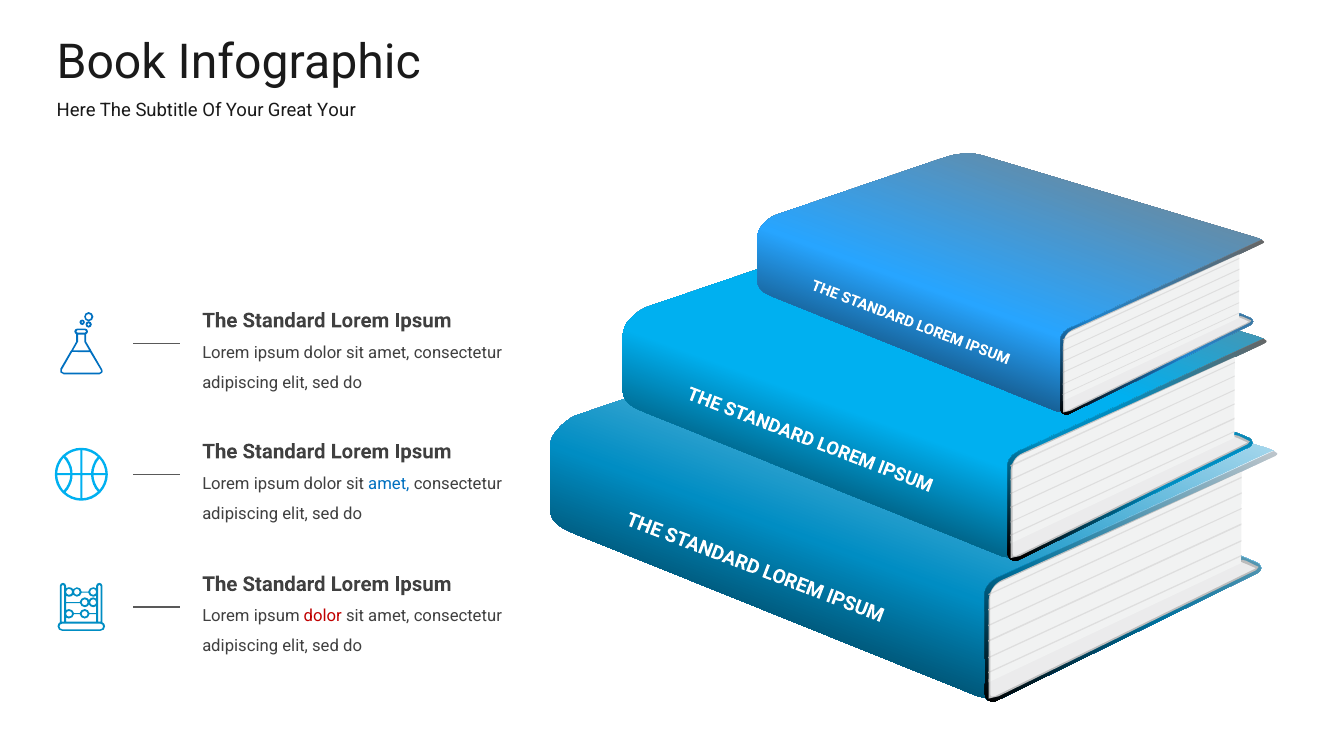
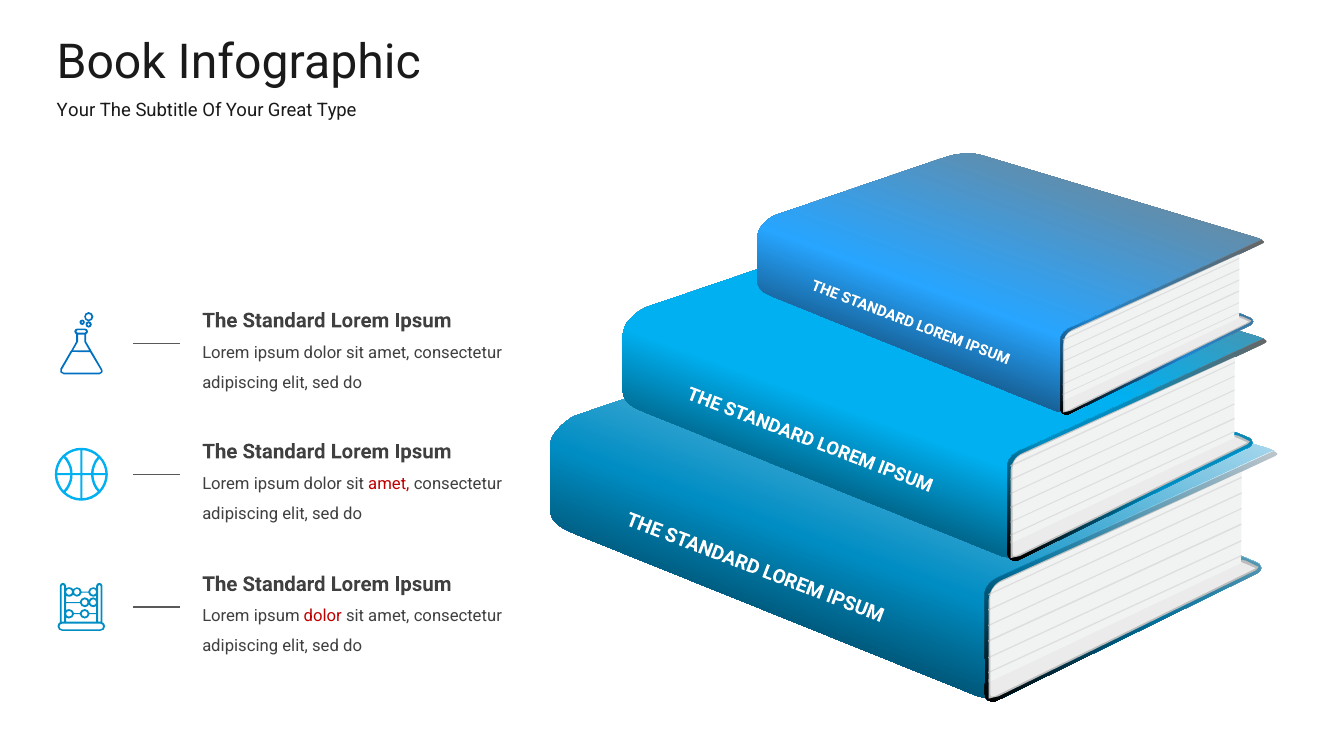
Here at (76, 111): Here -> Your
Great Your: Your -> Type
amet at (389, 484) colour: blue -> red
